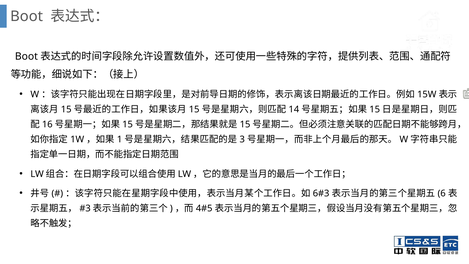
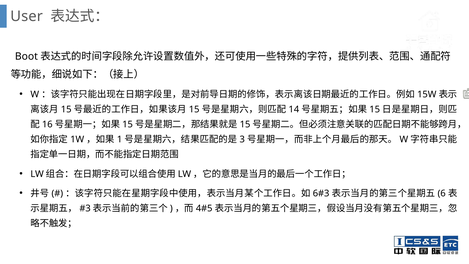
Boot at (27, 16): Boot -> User
